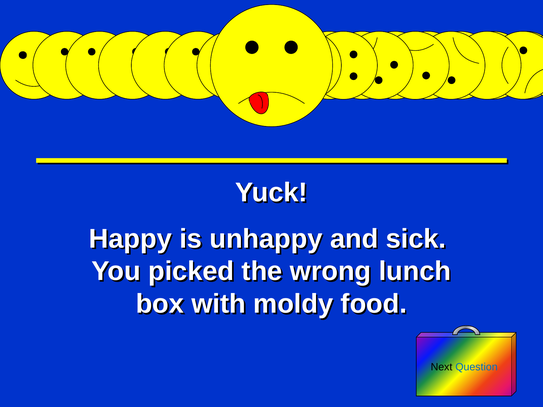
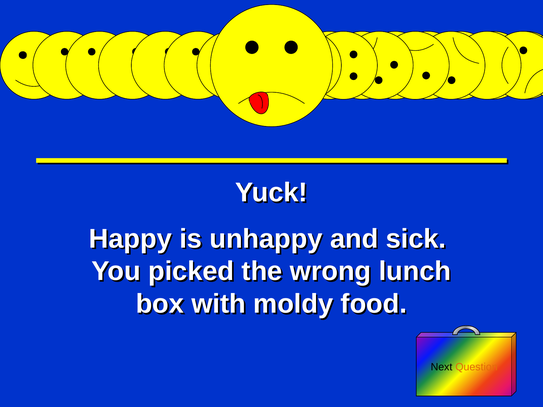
Question colour: blue -> orange
